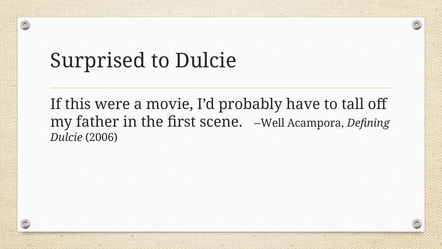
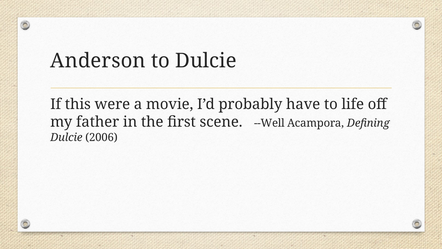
Surprised: Surprised -> Anderson
tall: tall -> life
